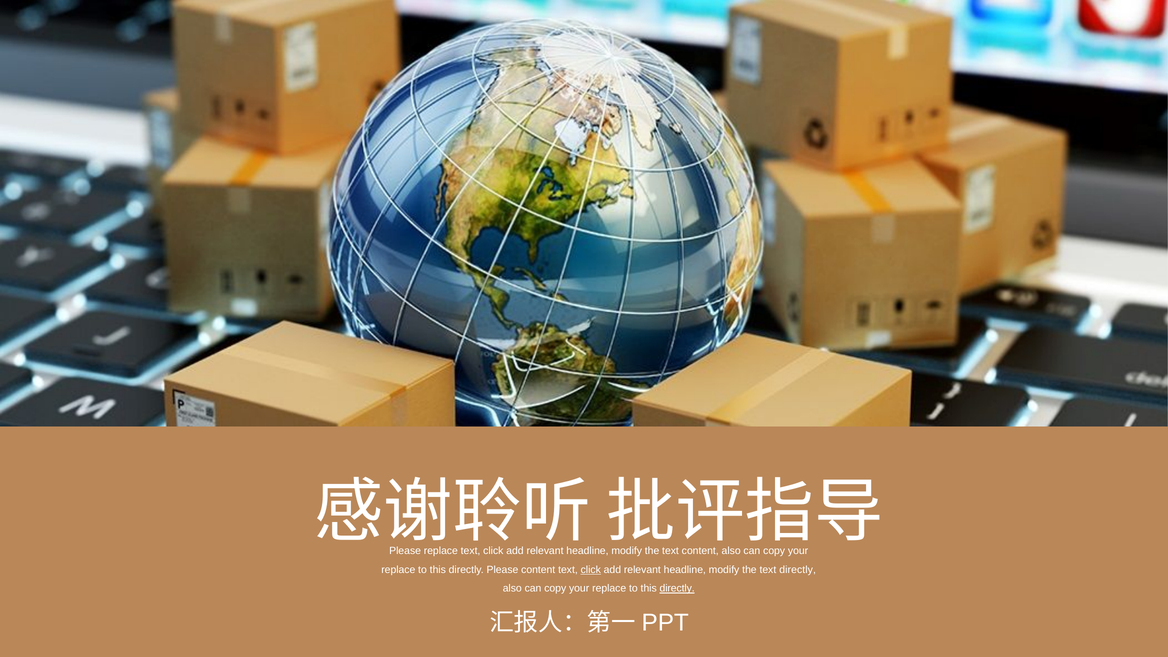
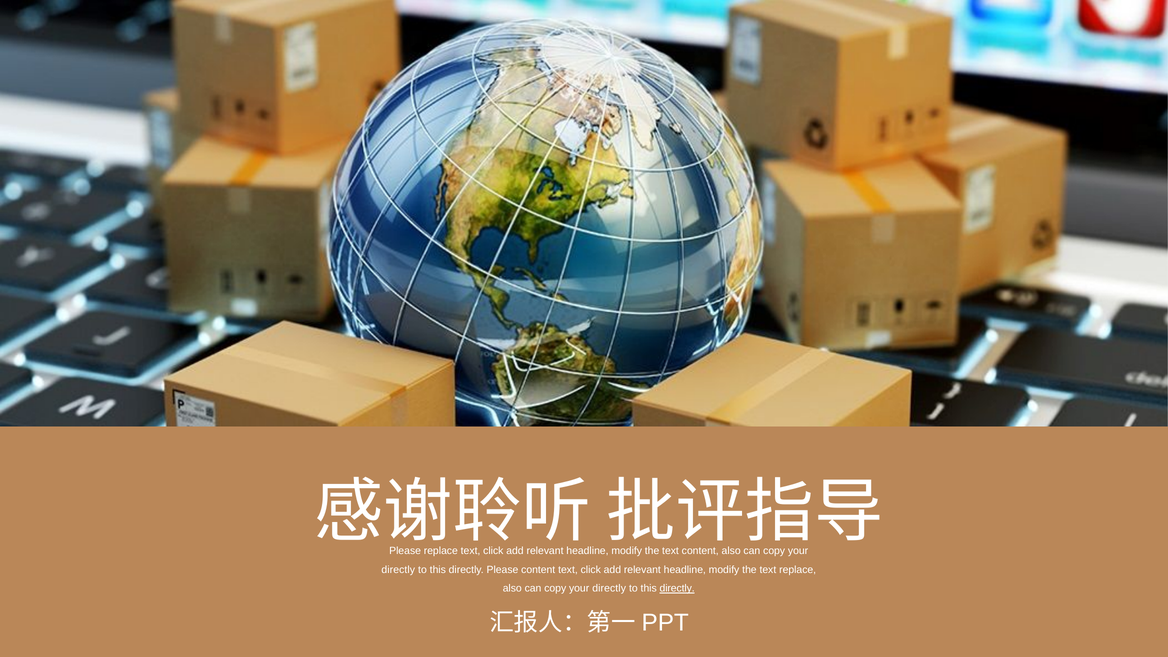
replace at (398, 570): replace -> directly
click at (591, 570) underline: present -> none
text directly: directly -> replace
replace at (609, 588): replace -> directly
